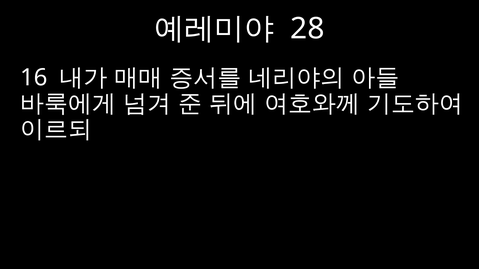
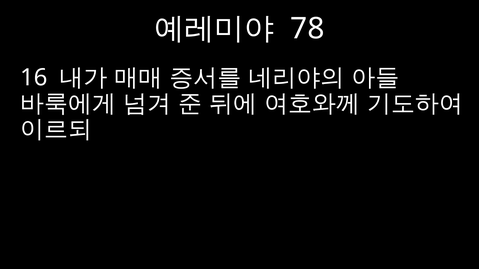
28: 28 -> 78
